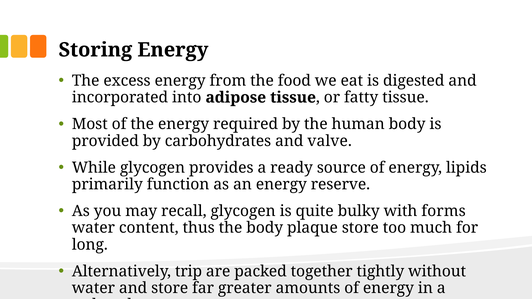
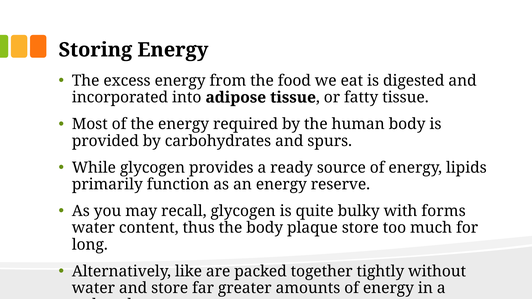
valve: valve -> spurs
trip: trip -> like
